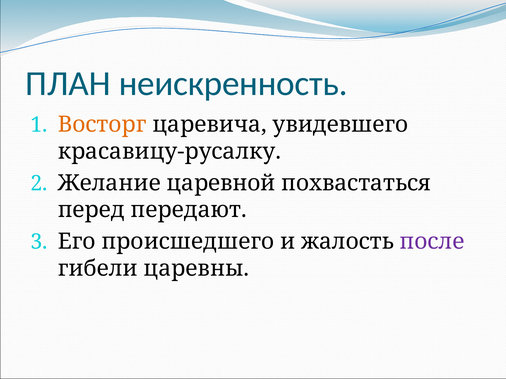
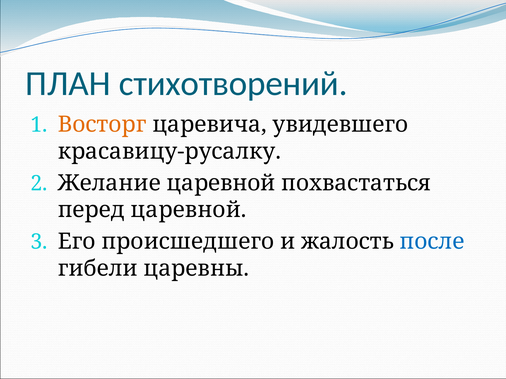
неискренность: неискренность -> стихотворений
перед передают: передают -> царевной
после colour: purple -> blue
